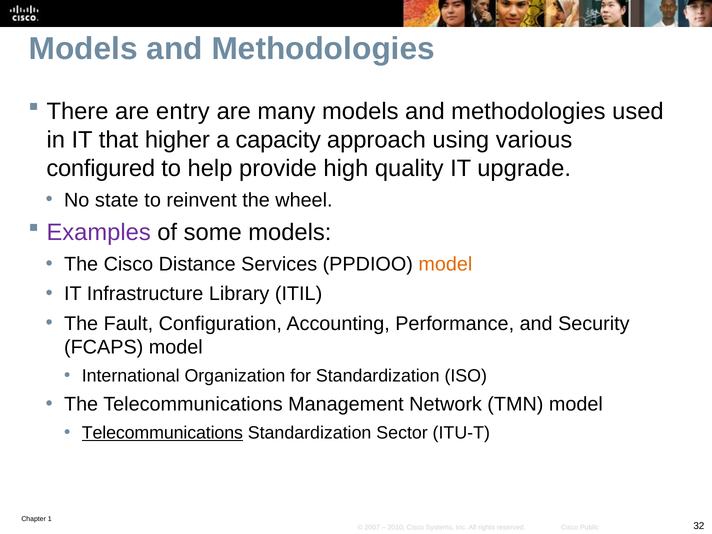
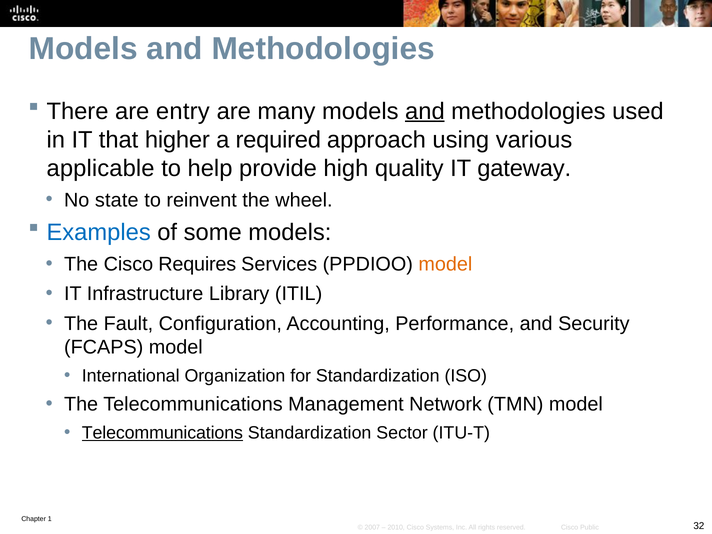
and at (425, 111) underline: none -> present
capacity: capacity -> required
configured: configured -> applicable
upgrade: upgrade -> gateway
Examples colour: purple -> blue
Distance: Distance -> Requires
